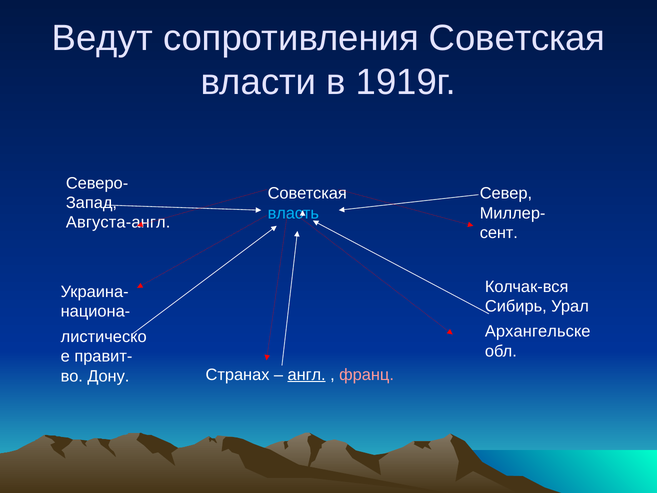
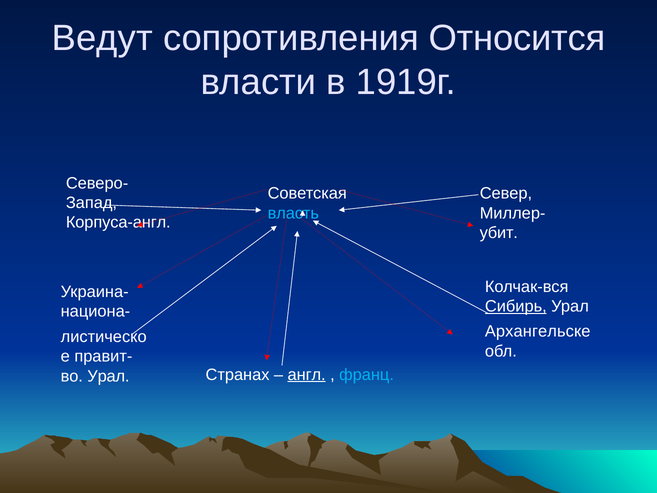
сопротивления Советская: Советская -> Относится
Августа-англ: Августа-англ -> Корпуса-англ
сент: сент -> убит
Сибирь underline: none -> present
франц colour: pink -> light blue
Дону at (108, 376): Дону -> Урал
